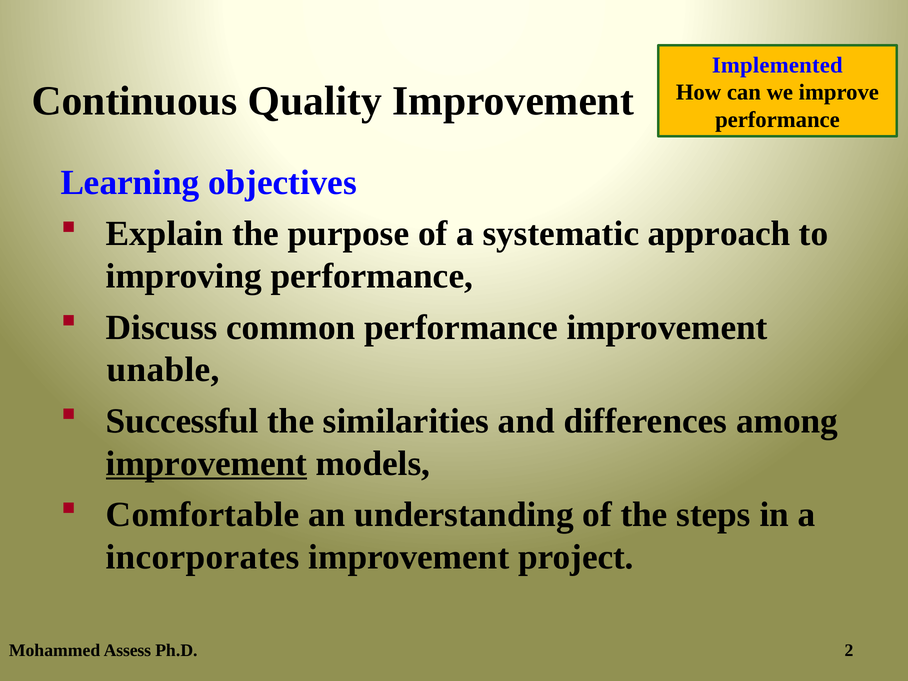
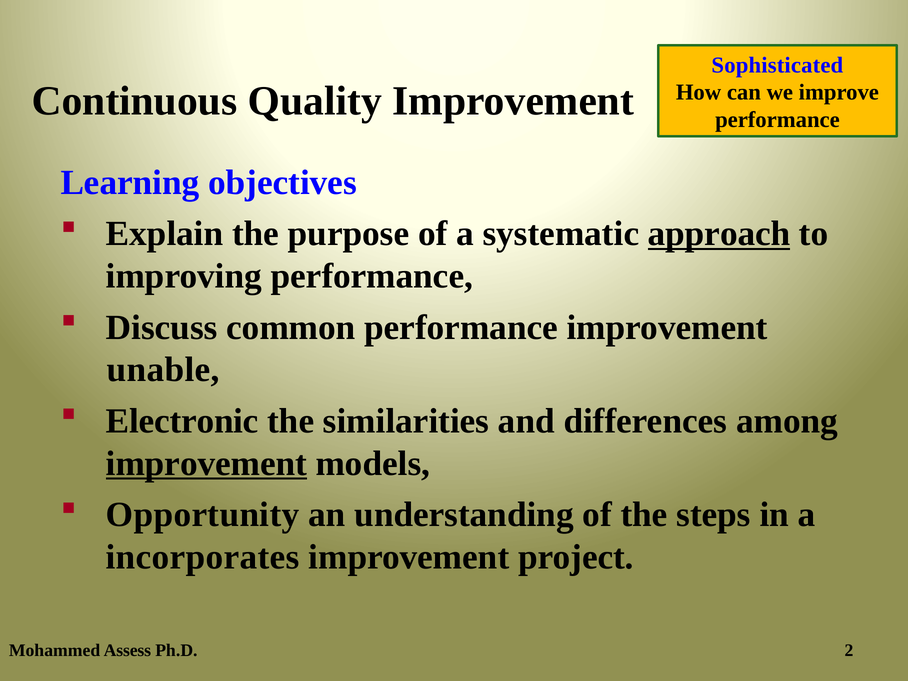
Implemented: Implemented -> Sophisticated
approach underline: none -> present
Successful: Successful -> Electronic
Comfortable: Comfortable -> Opportunity
